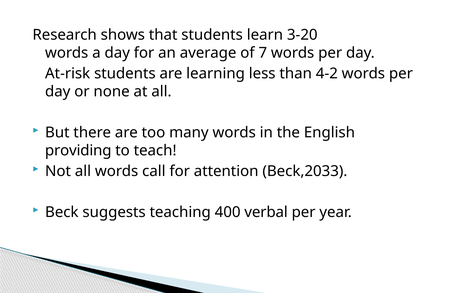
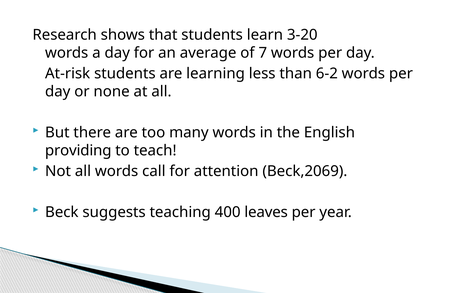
4-2: 4-2 -> 6-2
Beck,2033: Beck,2033 -> Beck,2069
verbal: verbal -> leaves
